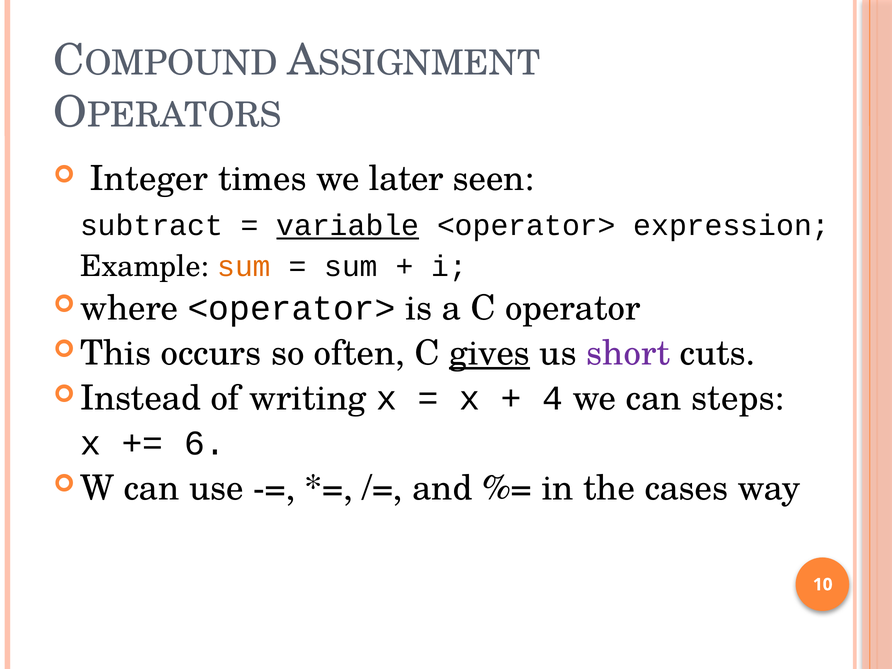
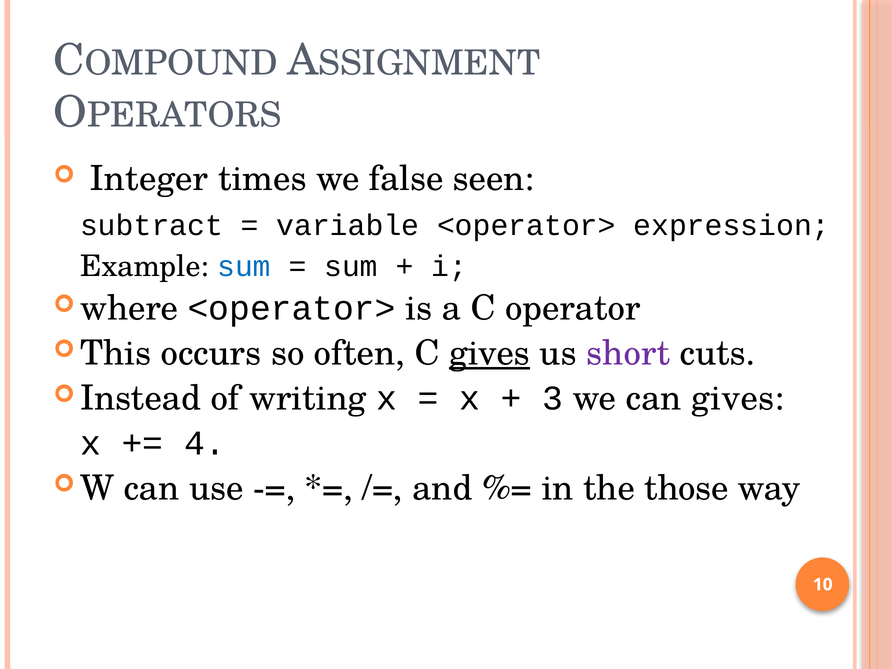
later: later -> false
variable underline: present -> none
sum at (244, 266) colour: orange -> blue
4: 4 -> 3
can steps: steps -> gives
6: 6 -> 4
cases: cases -> those
